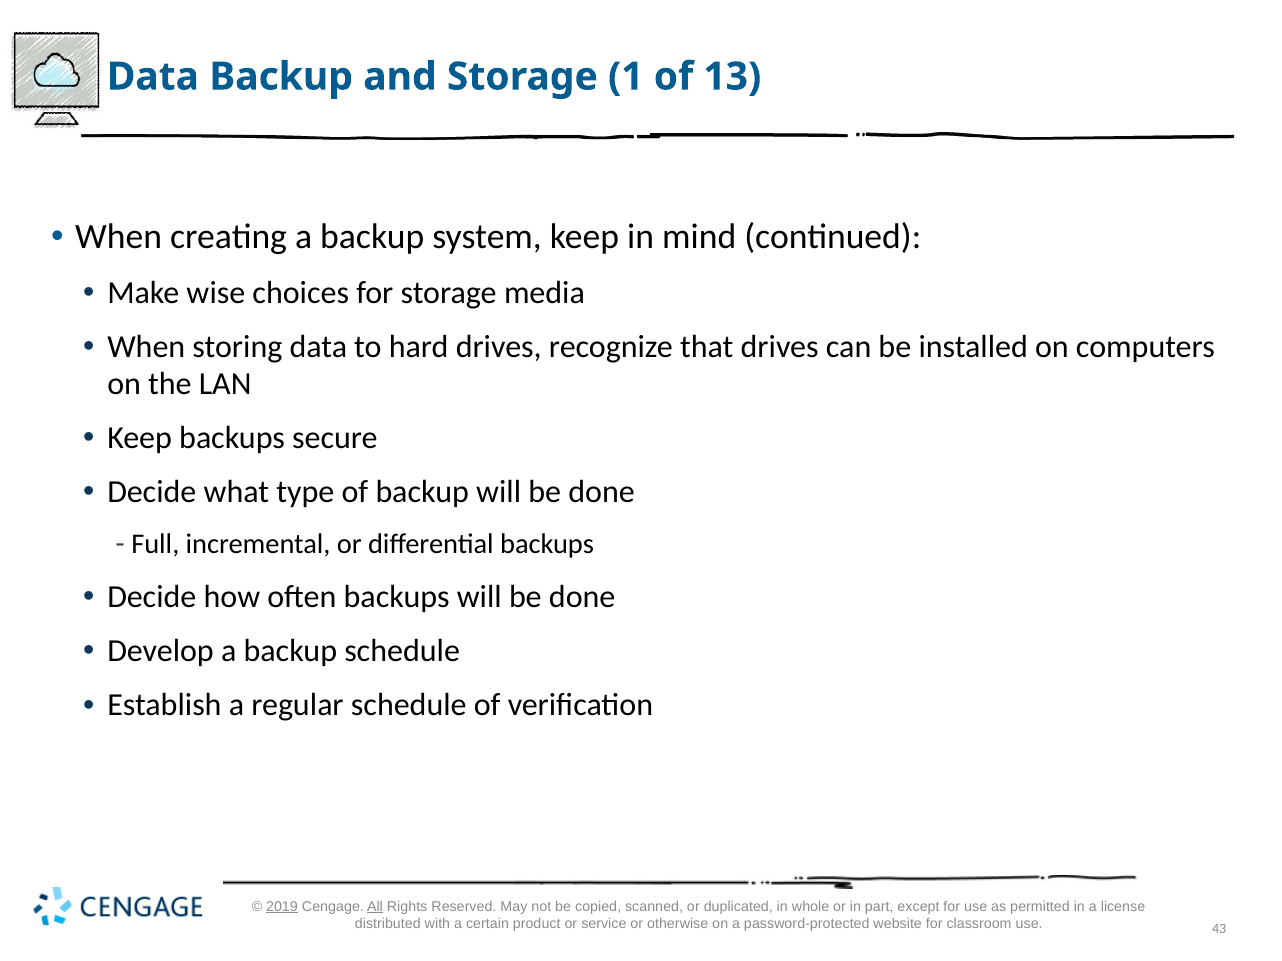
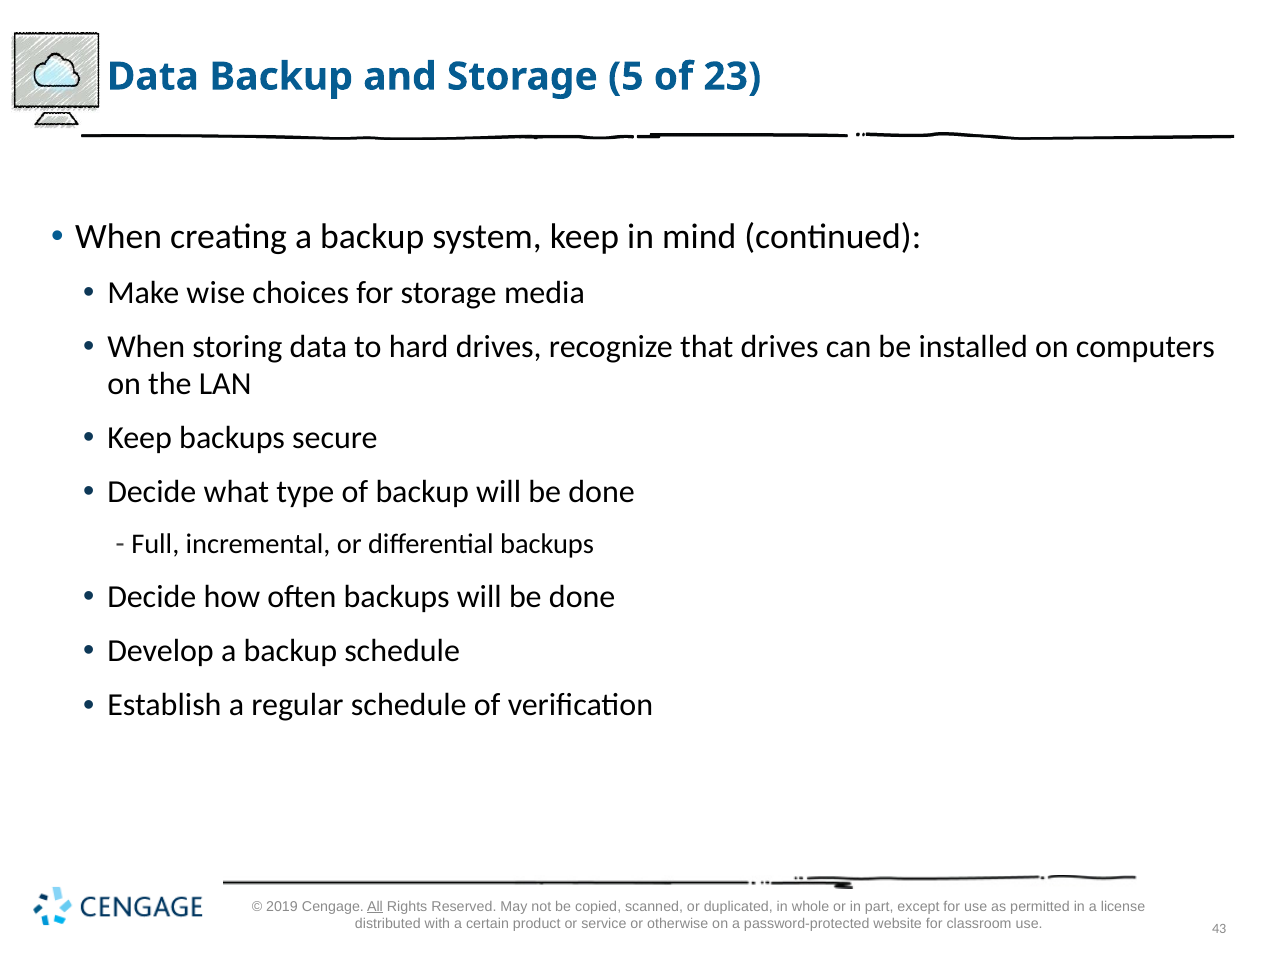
1: 1 -> 5
13: 13 -> 23
2019 underline: present -> none
